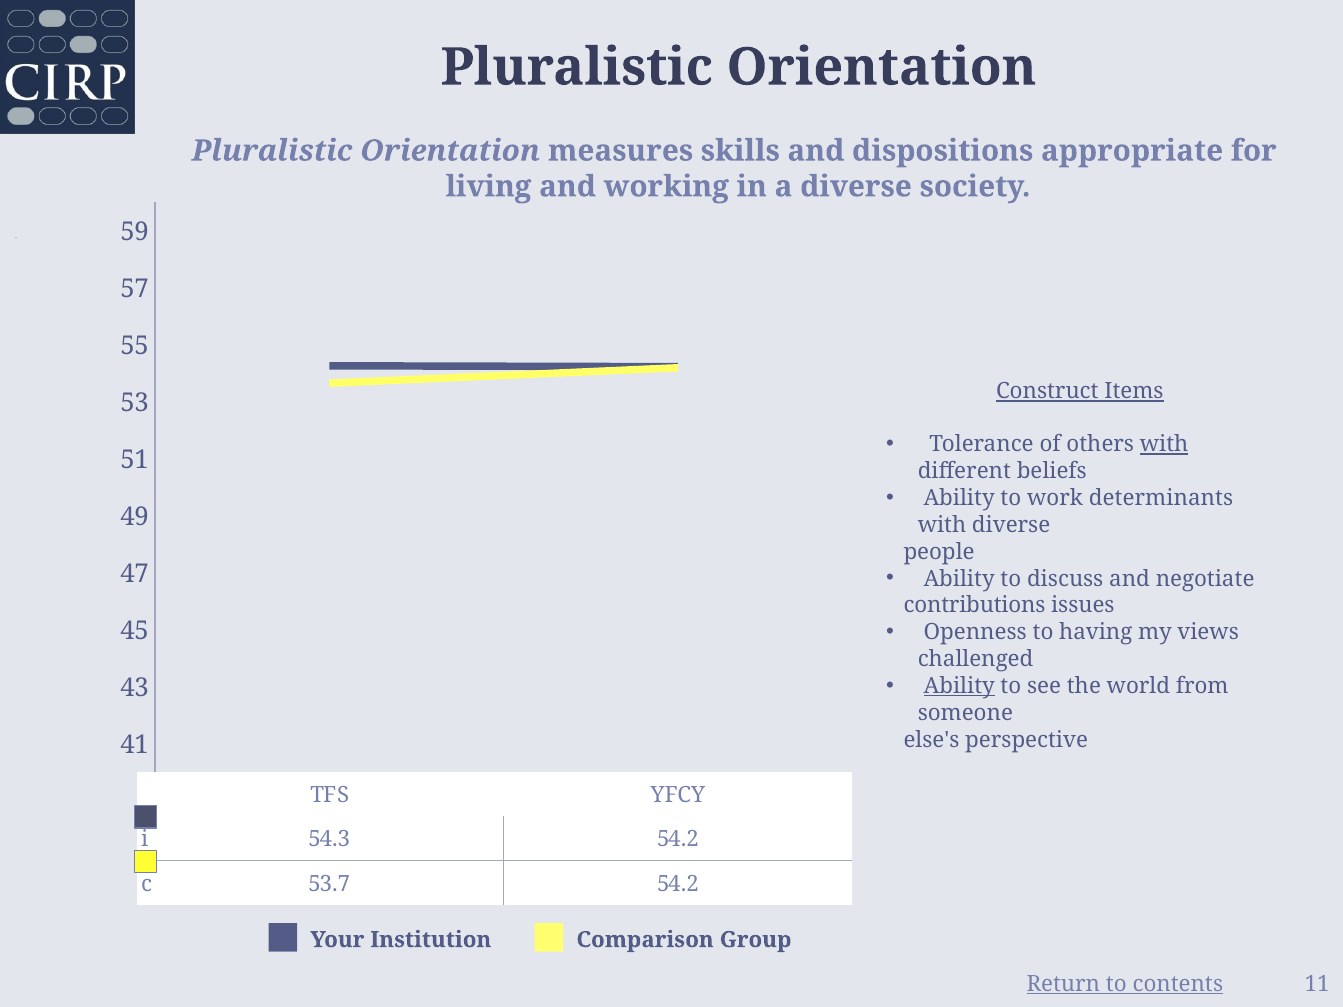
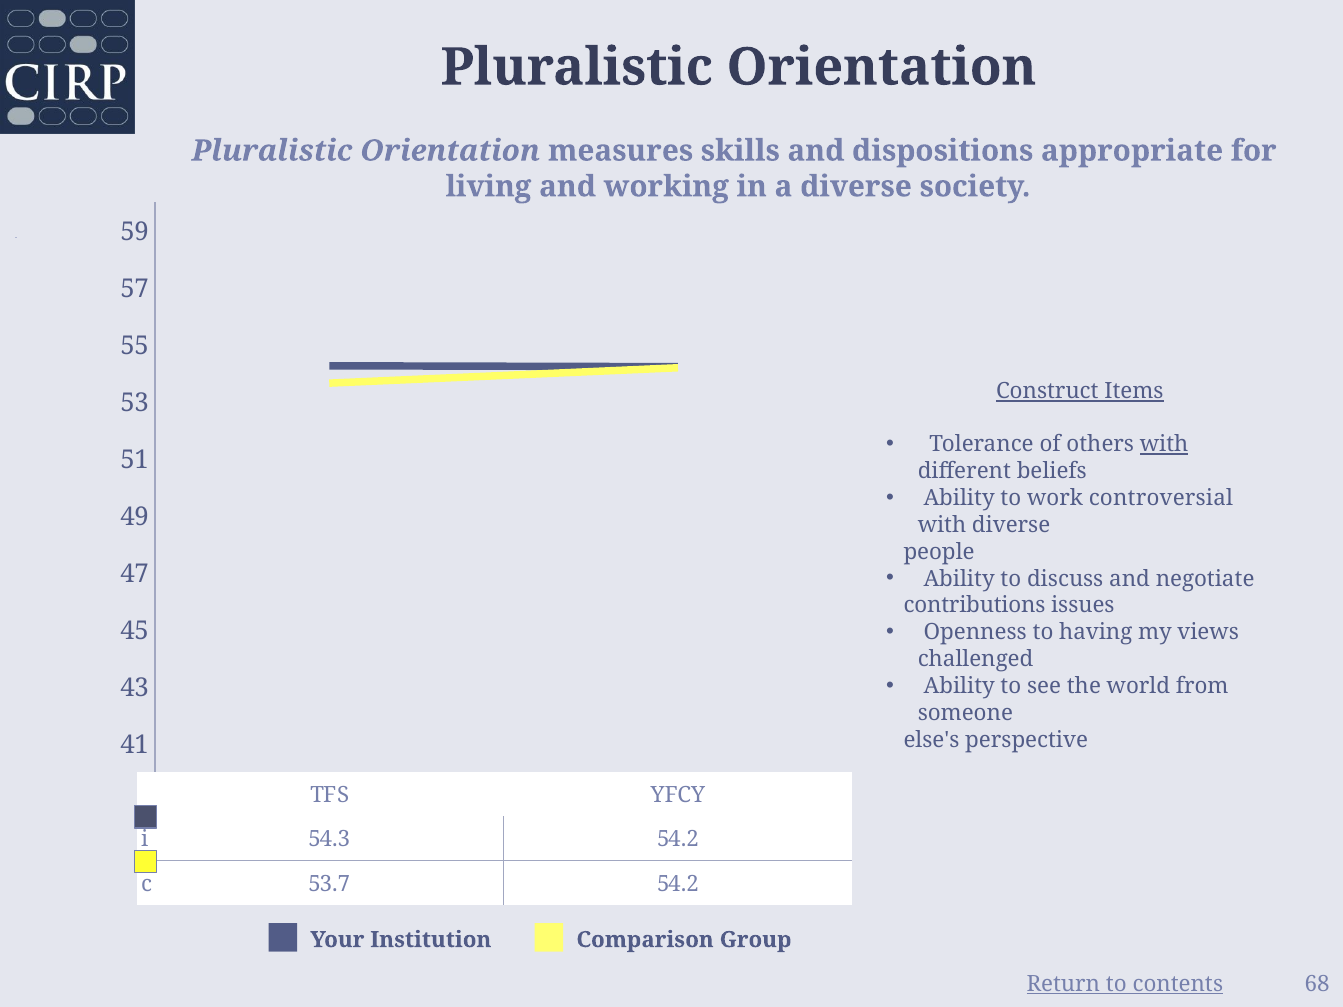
determinants: determinants -> controversial
Ability at (959, 686) underline: present -> none
11: 11 -> 68
